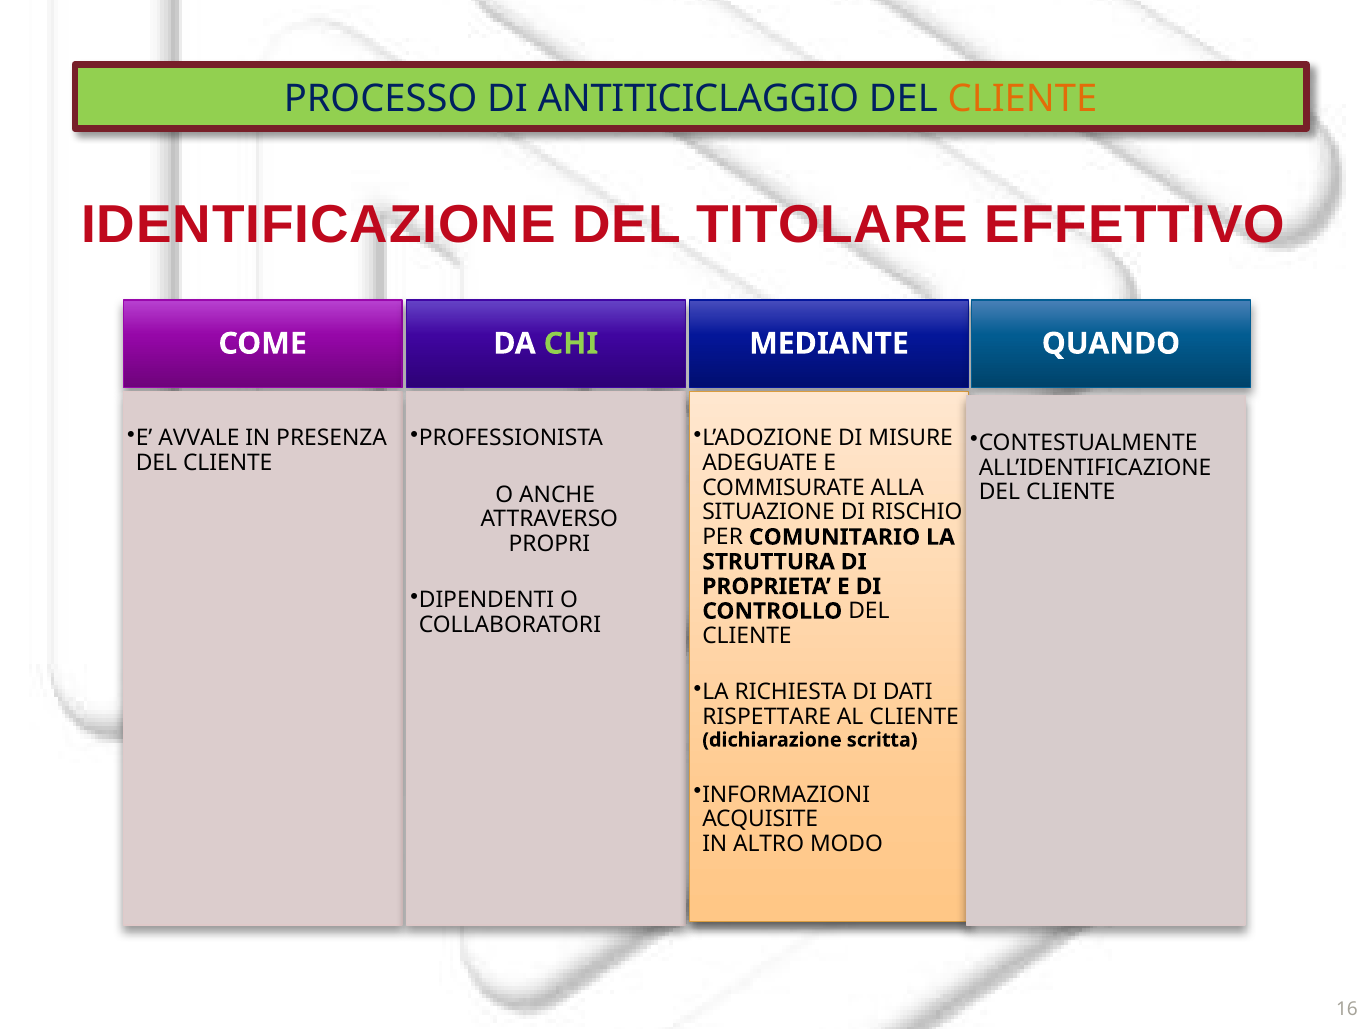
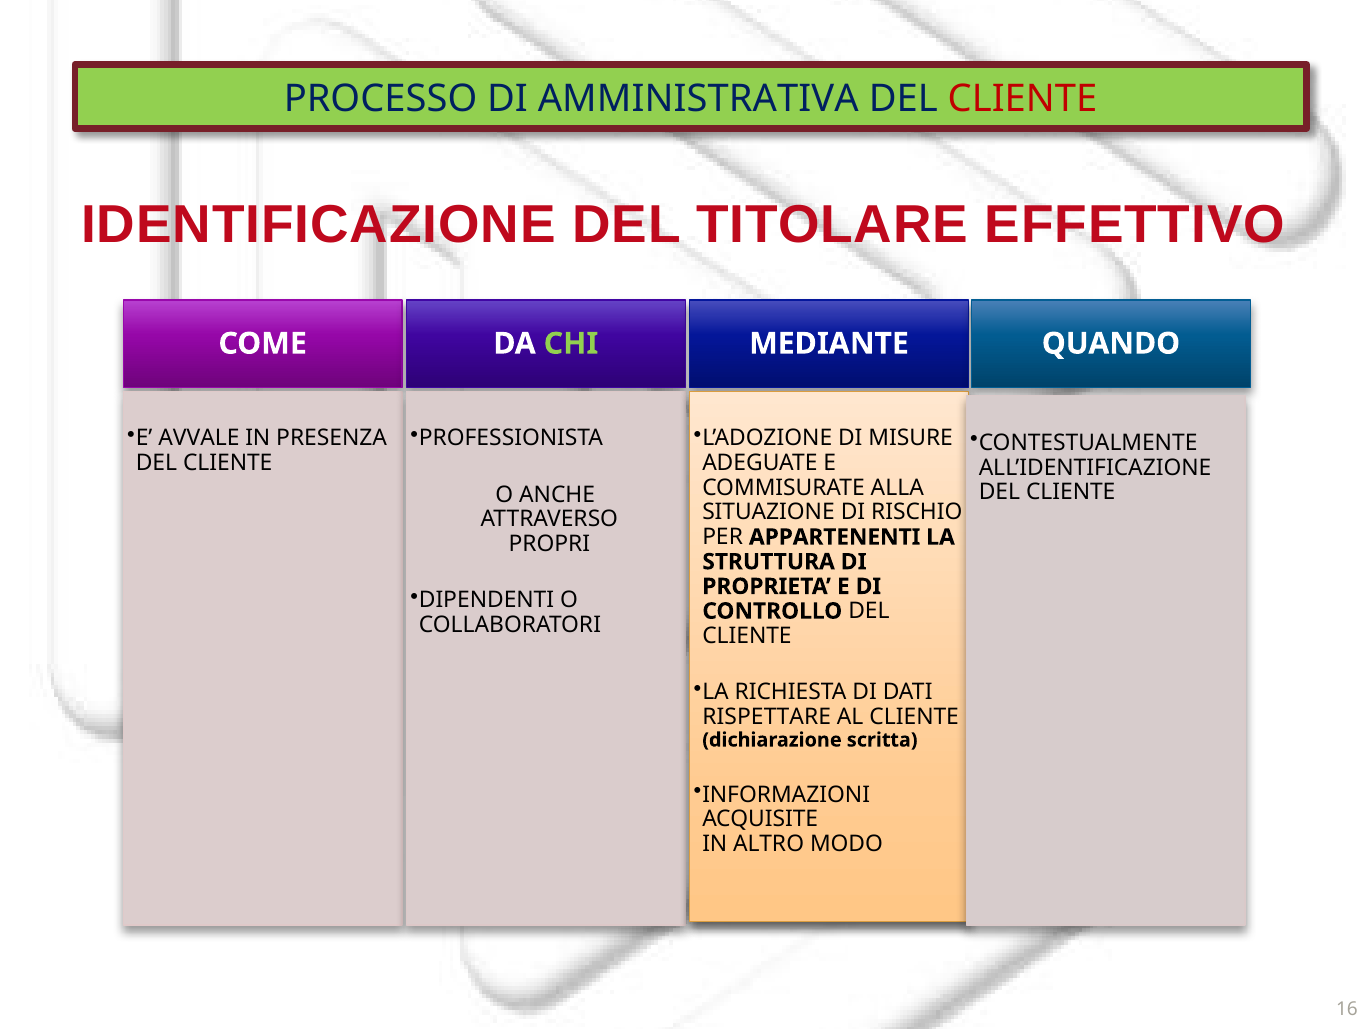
ANTITICICLAGGIO: ANTITICICLAGGIO -> AMMINISTRATIVA
CLIENTE at (1022, 99) colour: orange -> red
COMUNITARIO: COMUNITARIO -> APPARTENENTI
